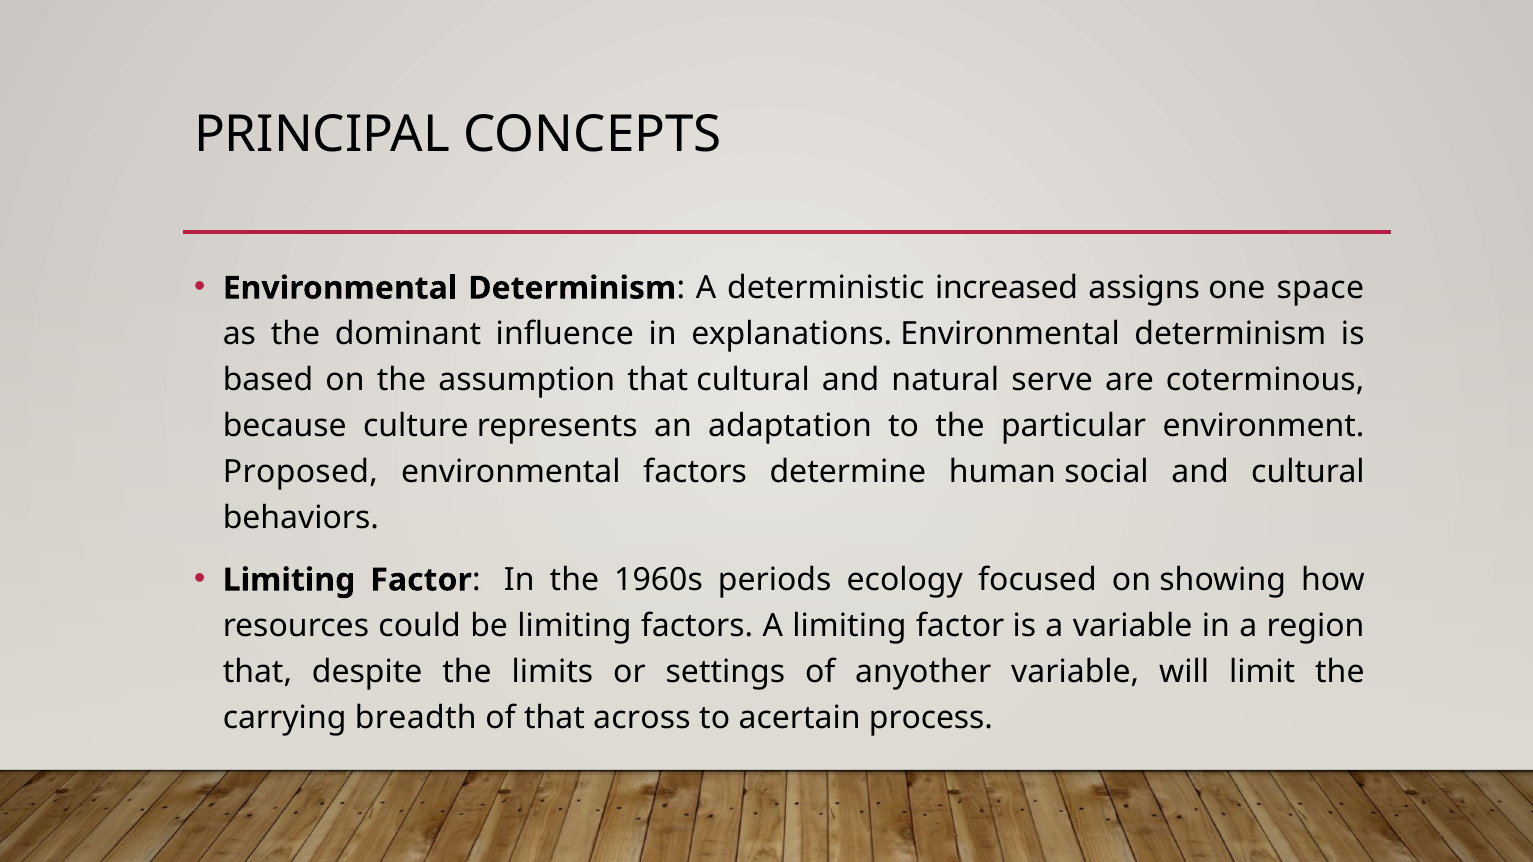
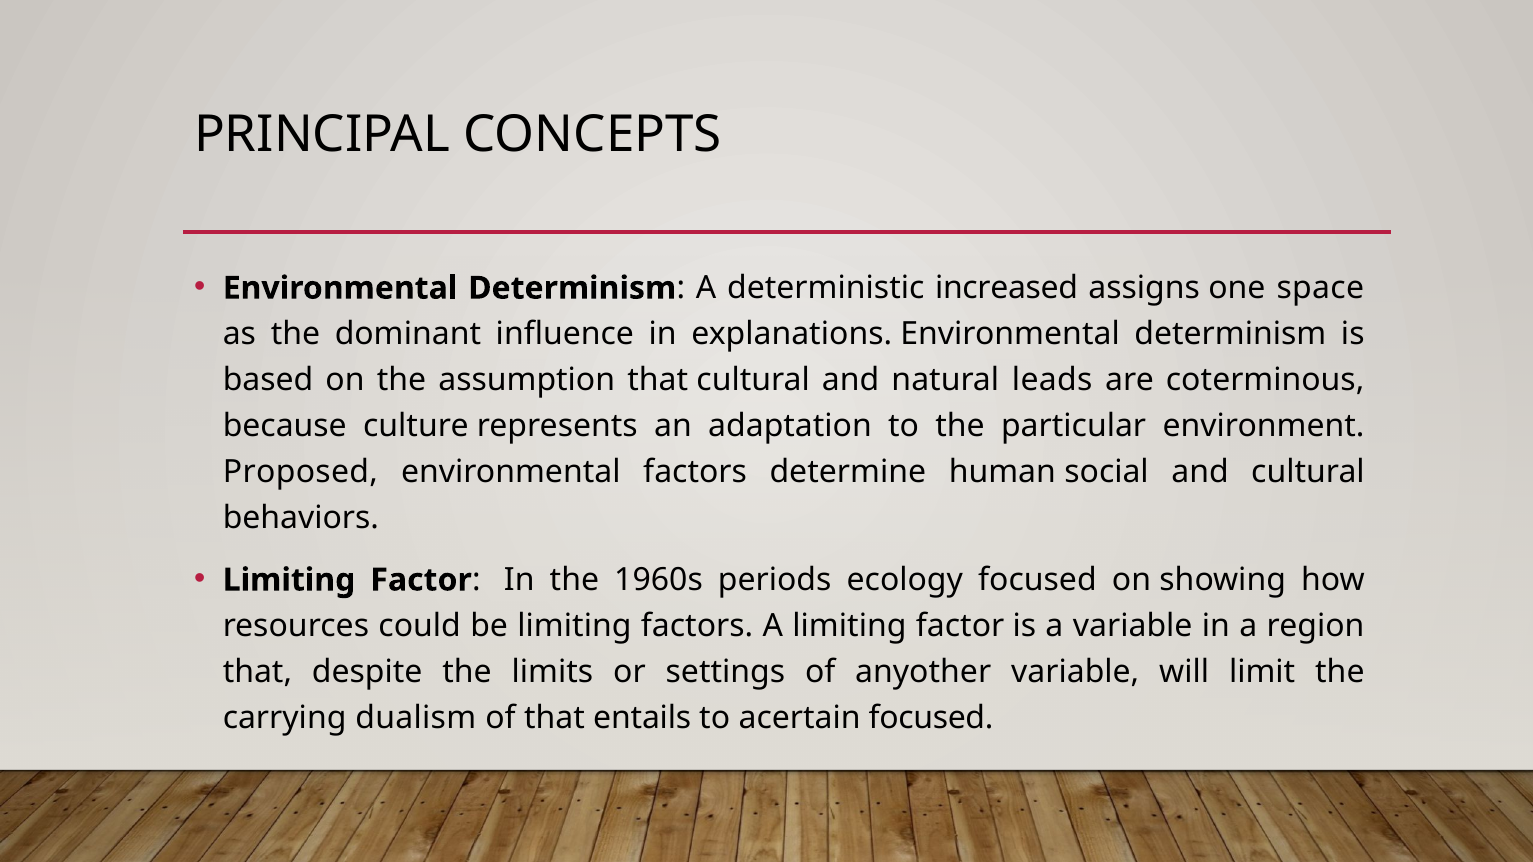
serve: serve -> leads
breadth: breadth -> dualism
across: across -> entails
acertain process: process -> focused
